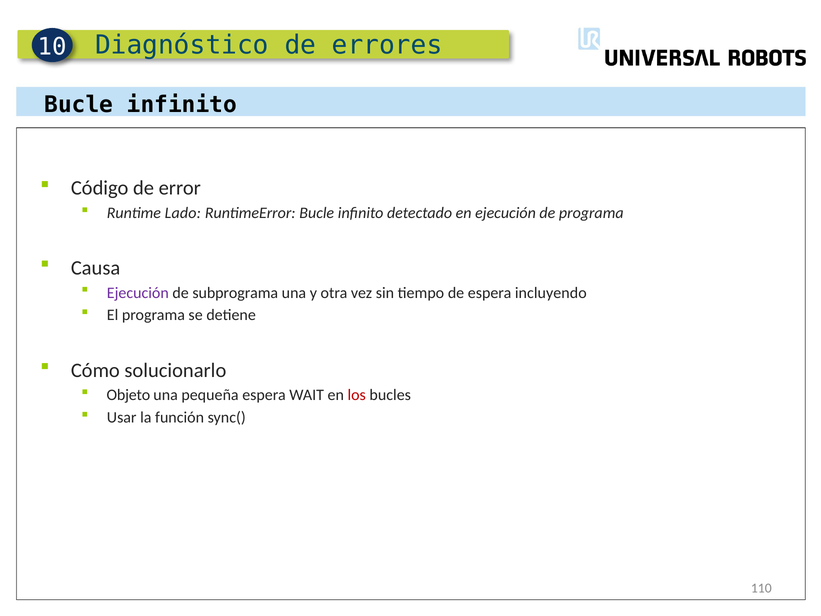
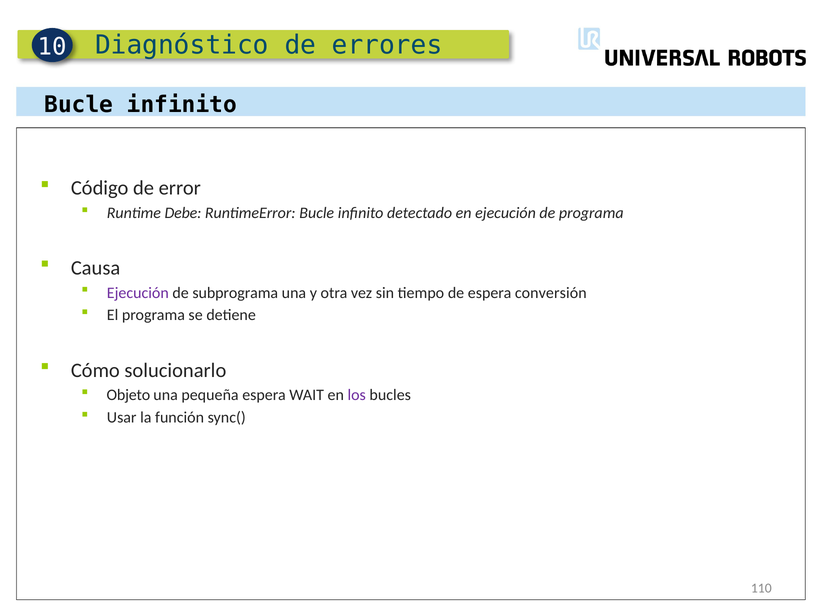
Lado: Lado -> Debe
incluyendo: incluyendo -> conversión
los colour: red -> purple
